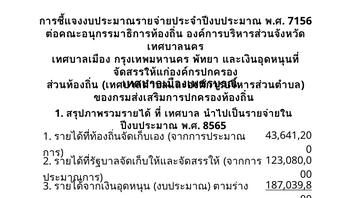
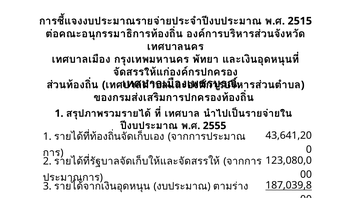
7156: 7156 -> 2515
8565: 8565 -> 2555
